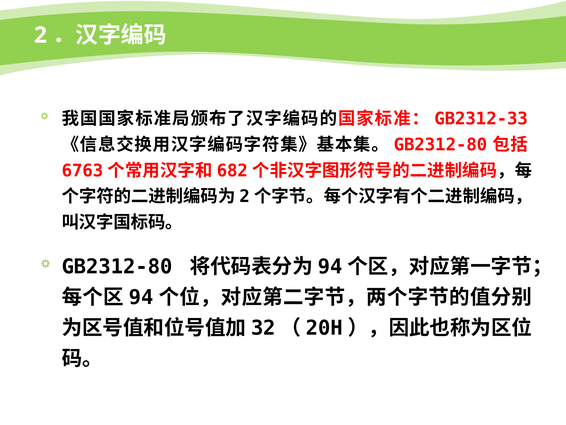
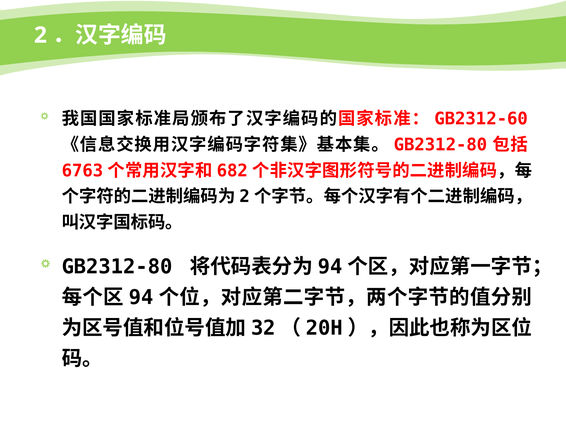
GB2312-33: GB2312-33 -> GB2312-60
